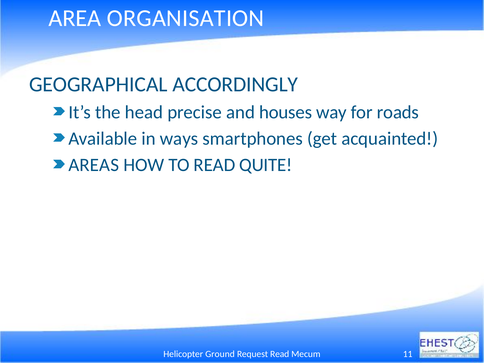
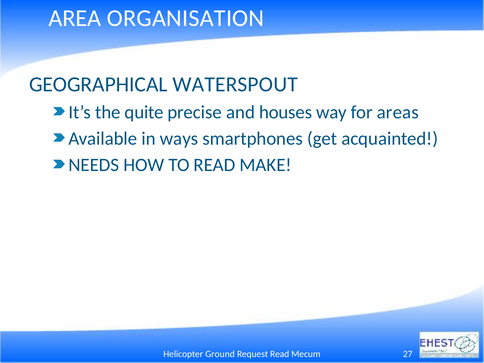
ACCORDINGLY: ACCORDINGLY -> WATERSPOUT
head: head -> quite
roads: roads -> areas
AREAS: AREAS -> NEEDS
QUITE: QUITE -> MAKE
11: 11 -> 27
